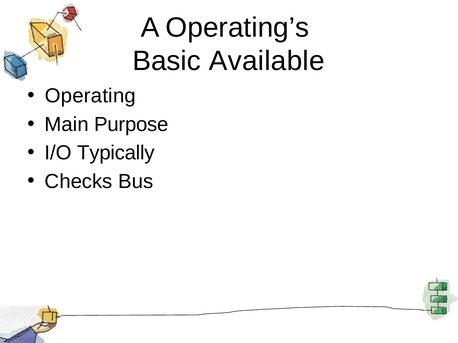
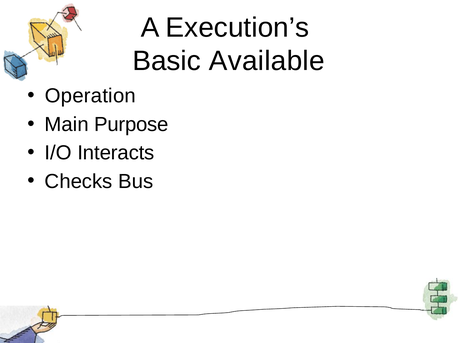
Operating’s: Operating’s -> Execution’s
Operating: Operating -> Operation
Typically: Typically -> Interacts
